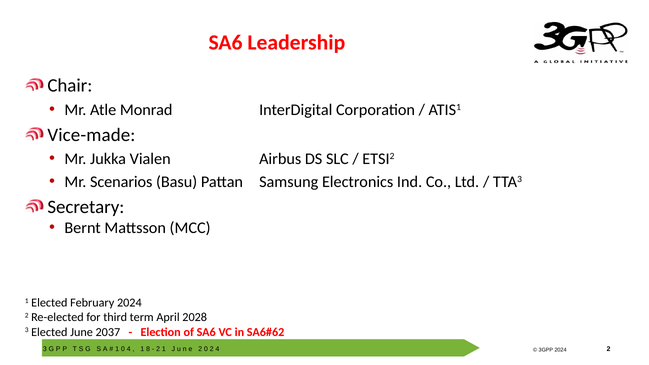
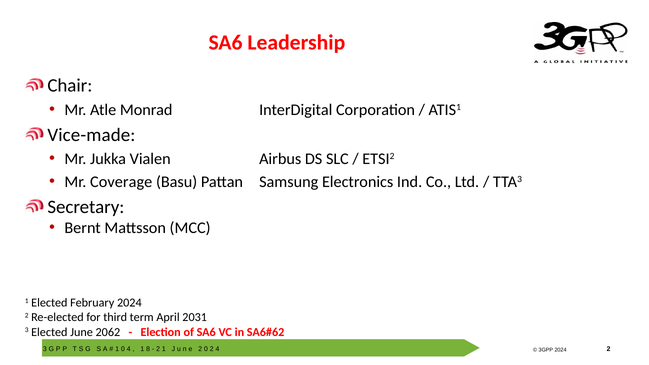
Scenarios: Scenarios -> Coverage
2028: 2028 -> 2031
2037: 2037 -> 2062
